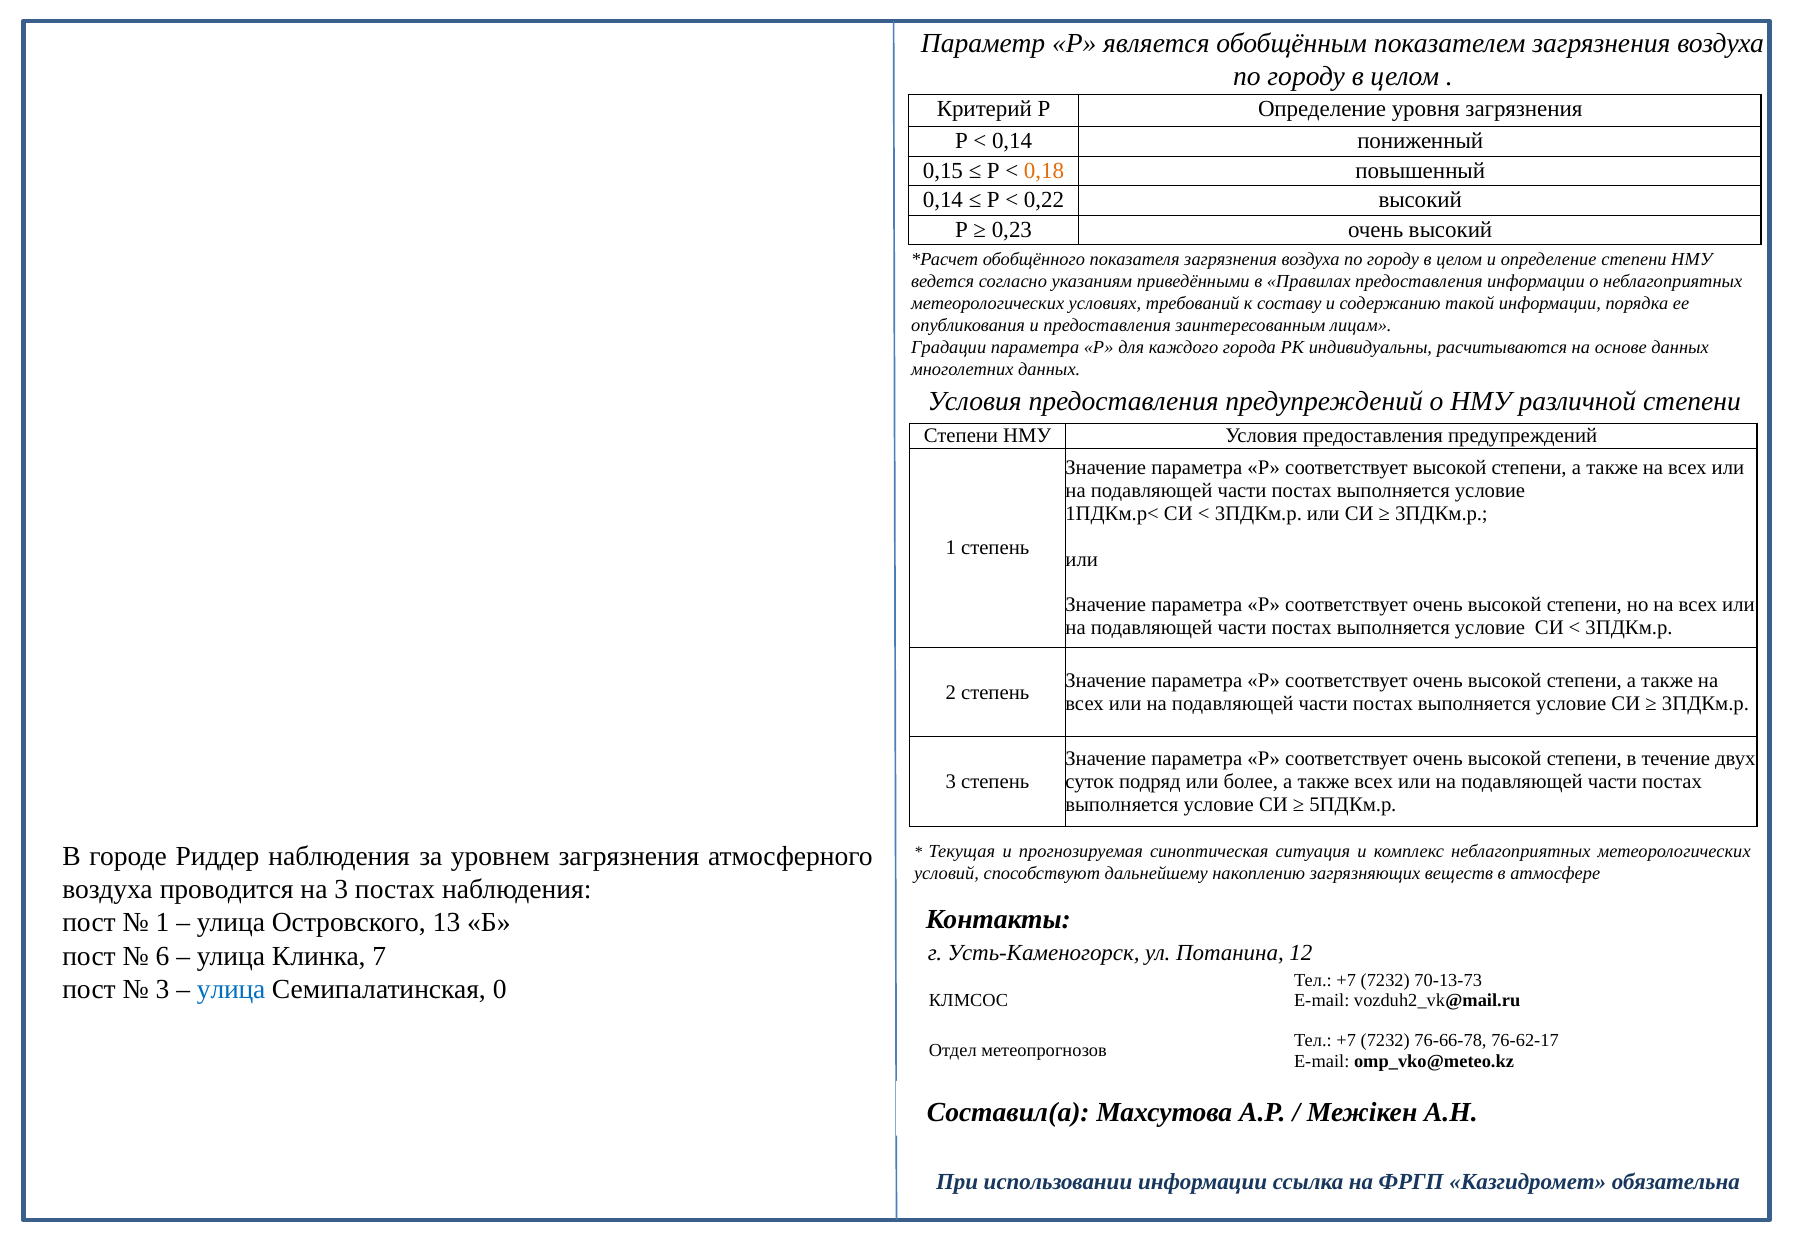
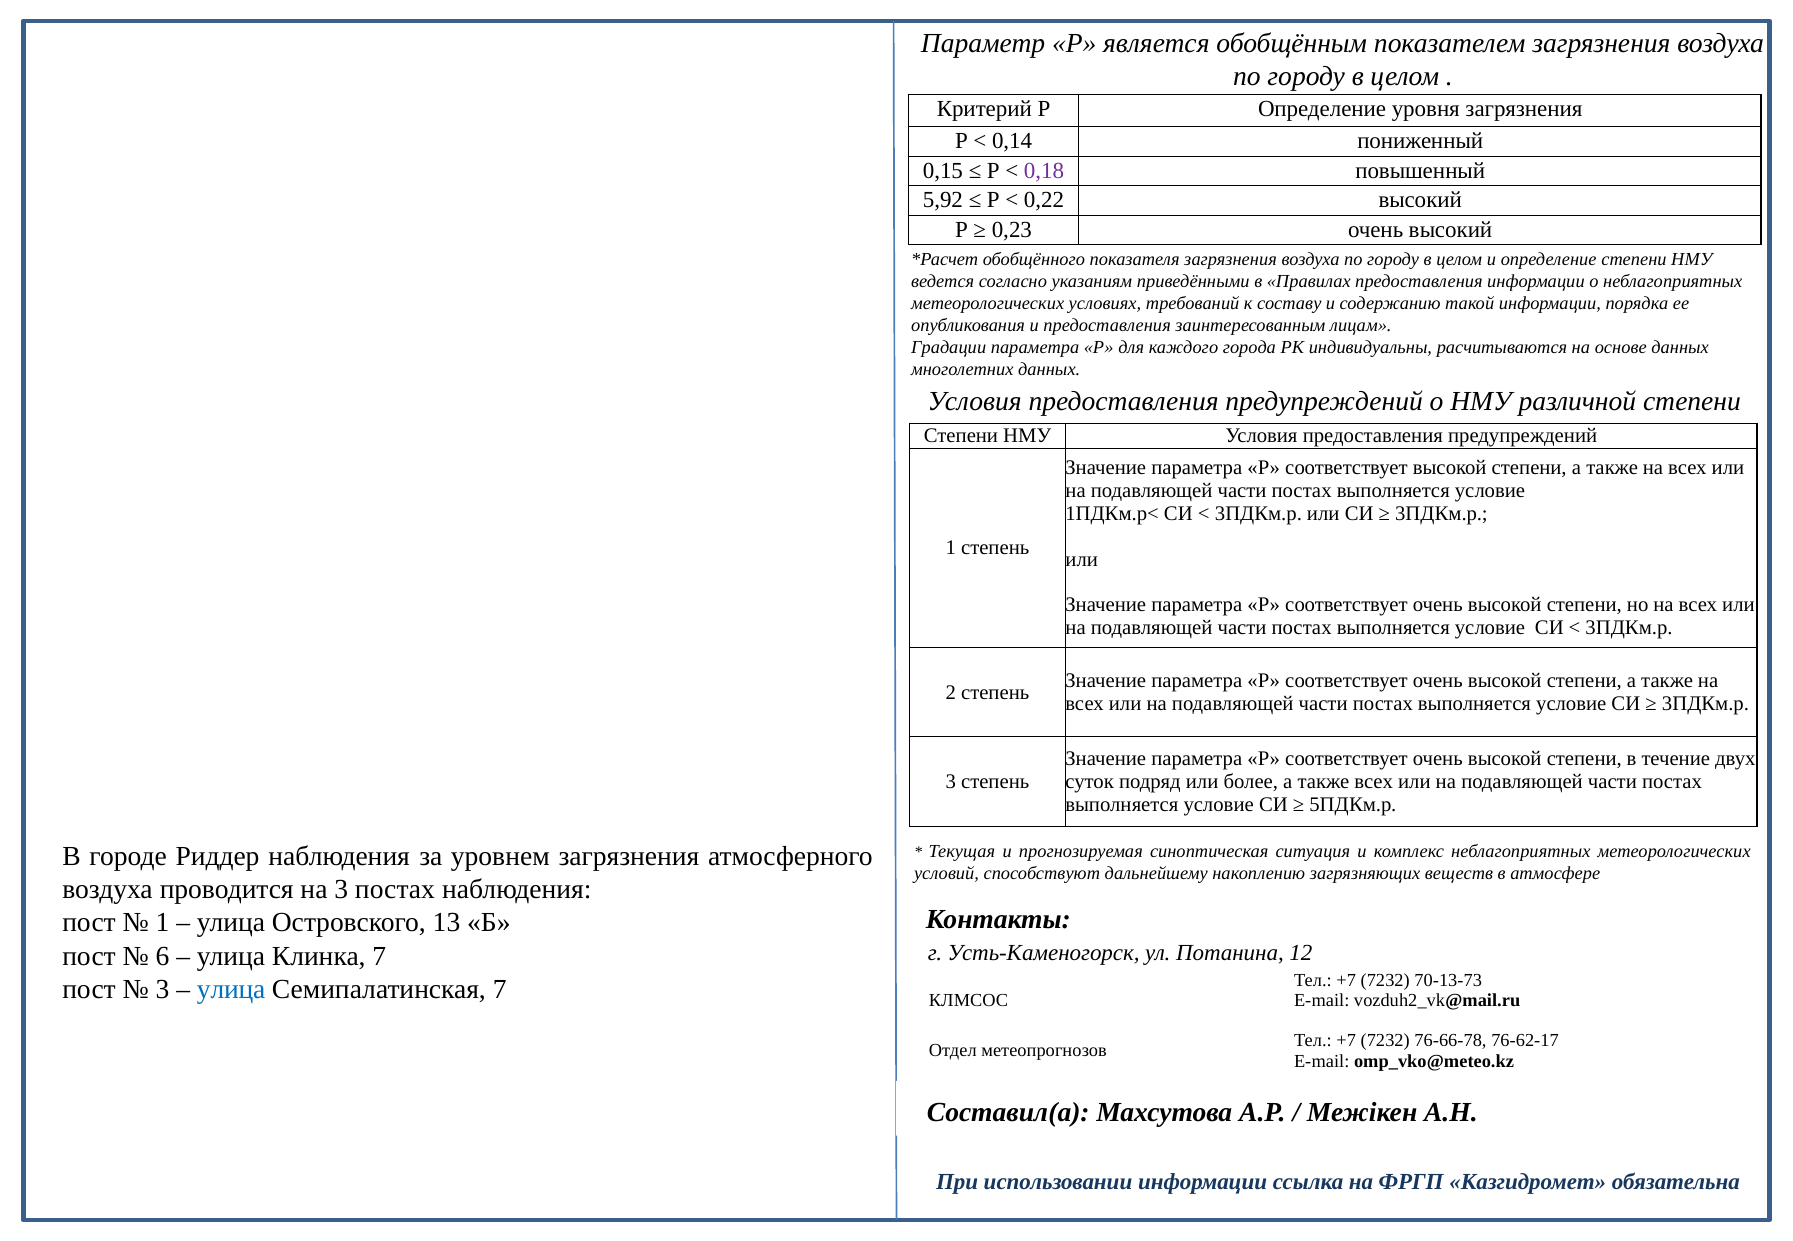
0,18 colour: orange -> purple
0,14 at (943, 200): 0,14 -> 5,92
Семипалатинская 0: 0 -> 7
